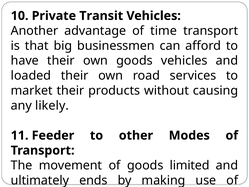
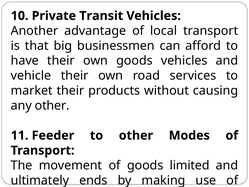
time: time -> local
loaded: loaded -> vehicle
any likely: likely -> other
